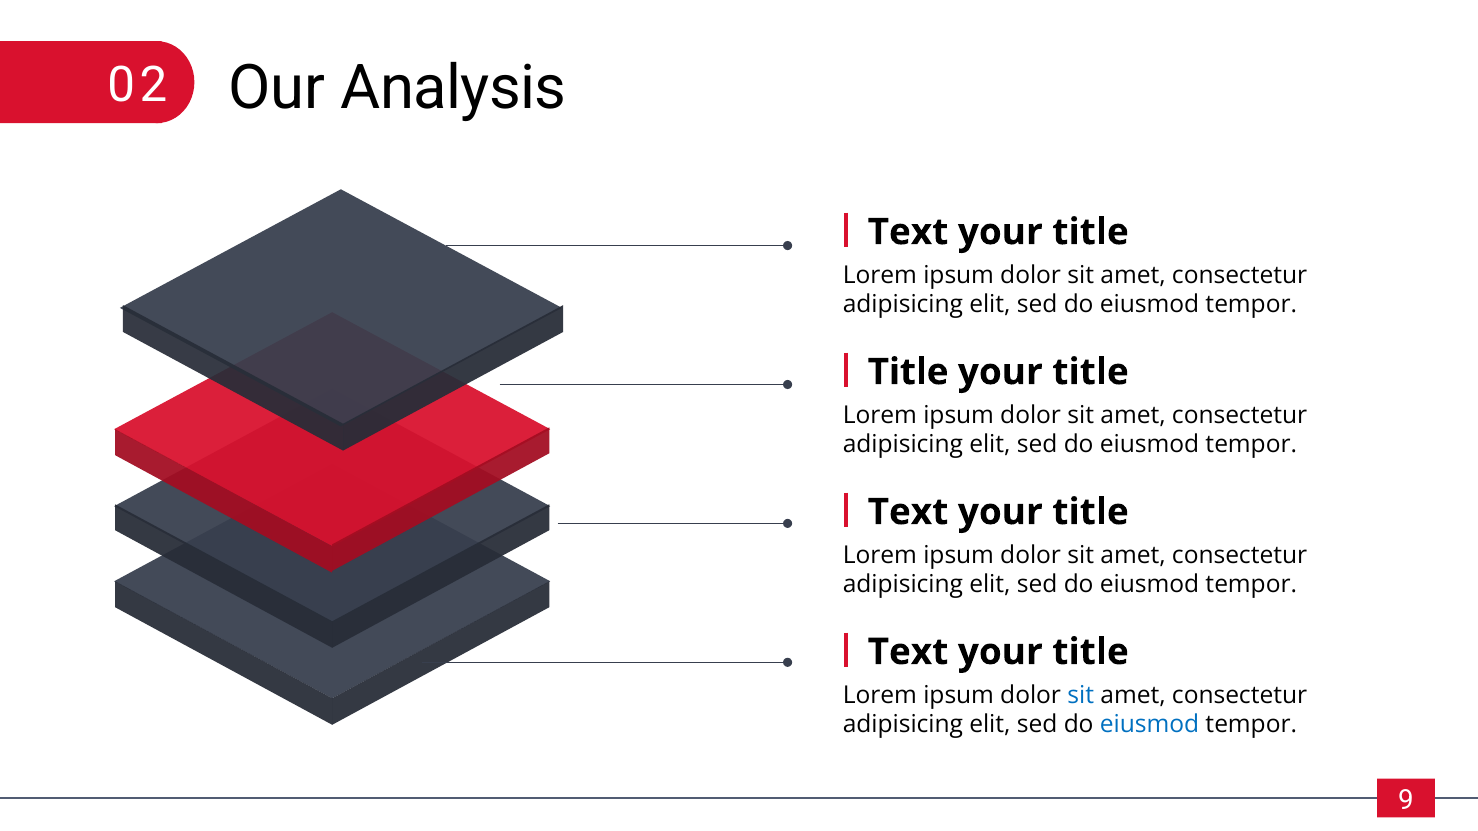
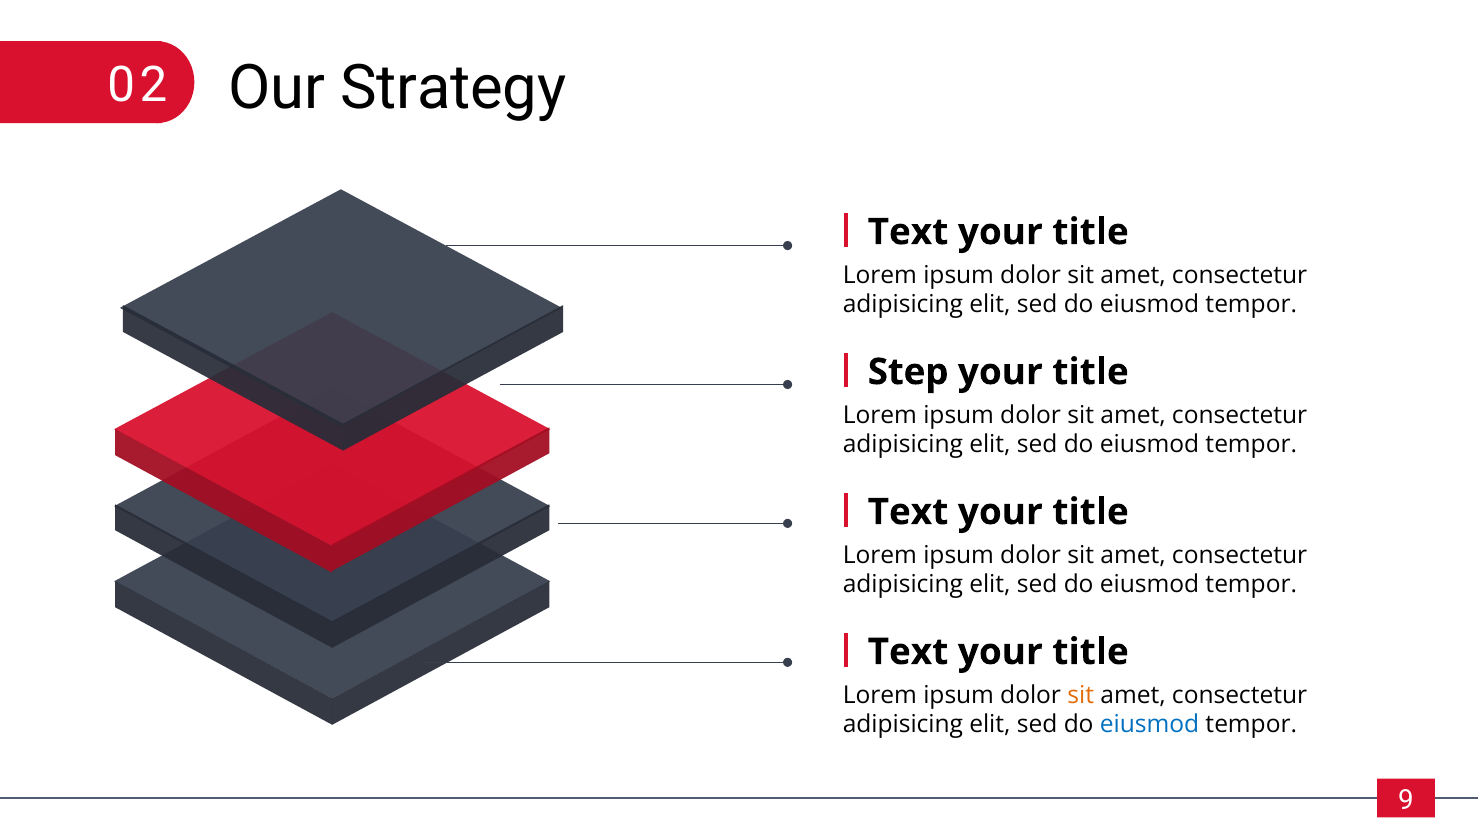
Analysis: Analysis -> Strategy
Title at (908, 372): Title -> Step
sit at (1081, 695) colour: blue -> orange
